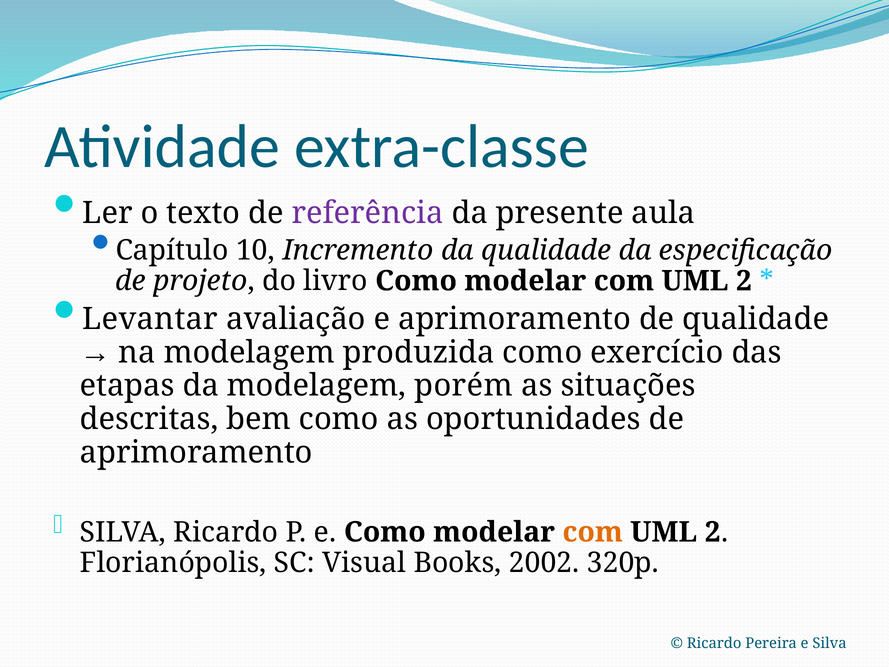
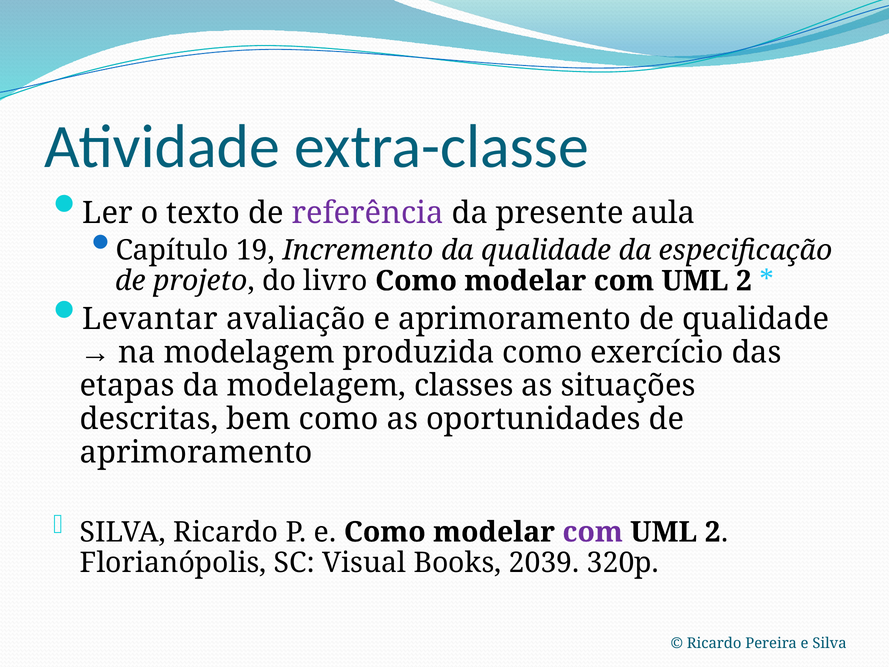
10: 10 -> 19
porém: porém -> classes
com at (593, 532) colour: orange -> purple
2002: 2002 -> 2039
